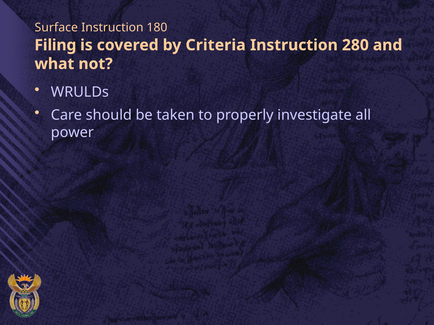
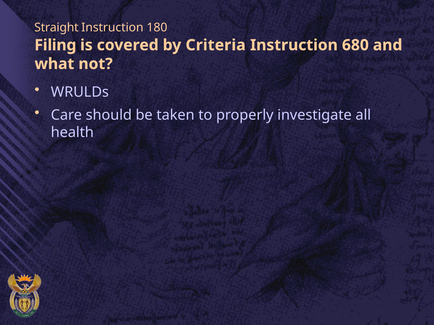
Surface: Surface -> Straight
280: 280 -> 680
power: power -> health
